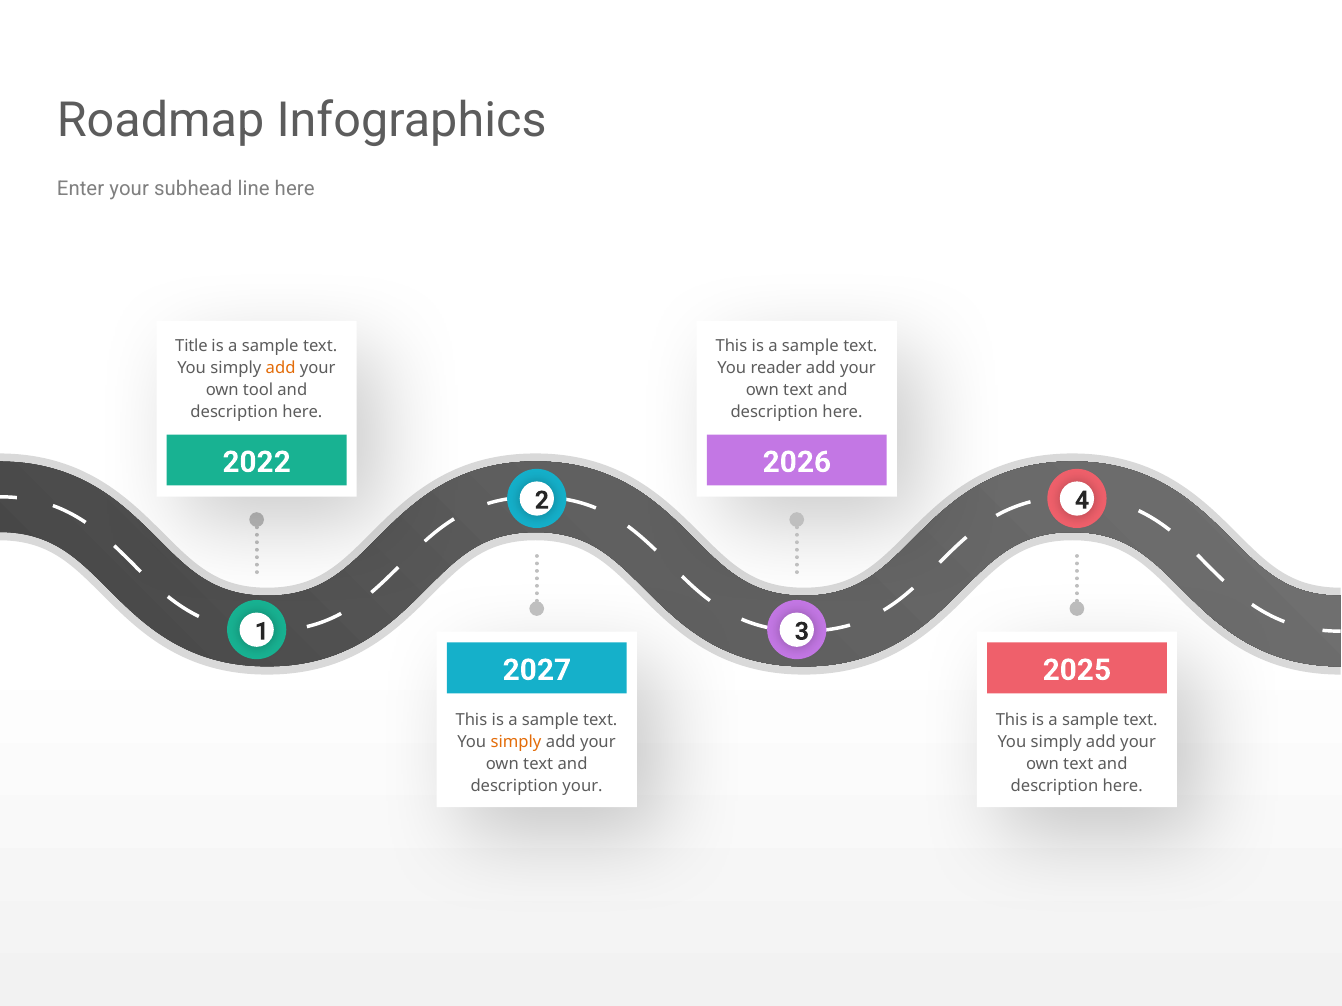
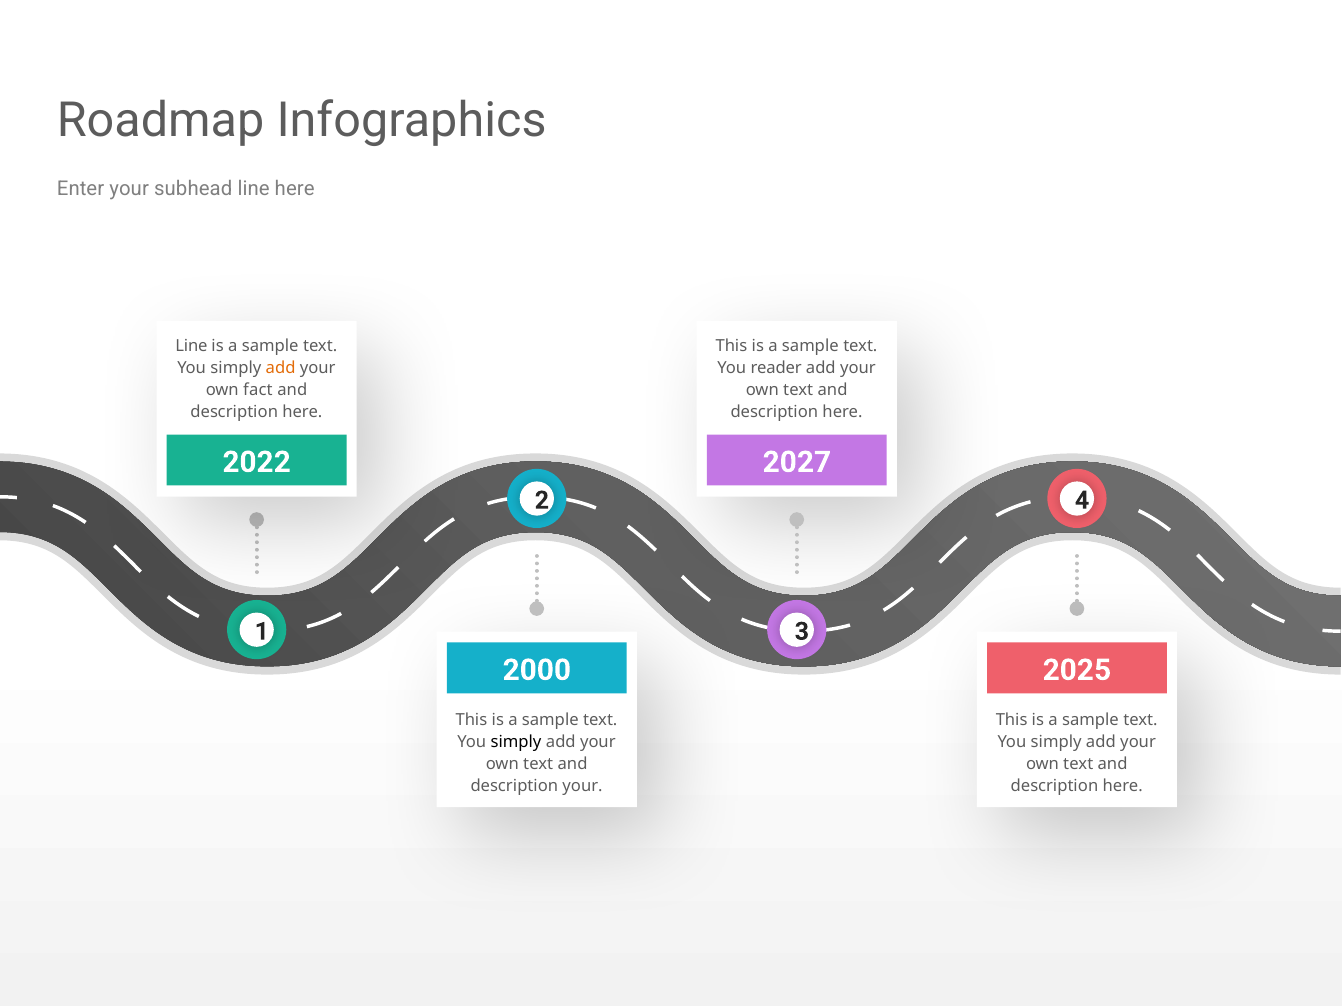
Title at (191, 346): Title -> Line
tool: tool -> fact
2026: 2026 -> 2027
2027: 2027 -> 2000
simply at (516, 743) colour: orange -> black
